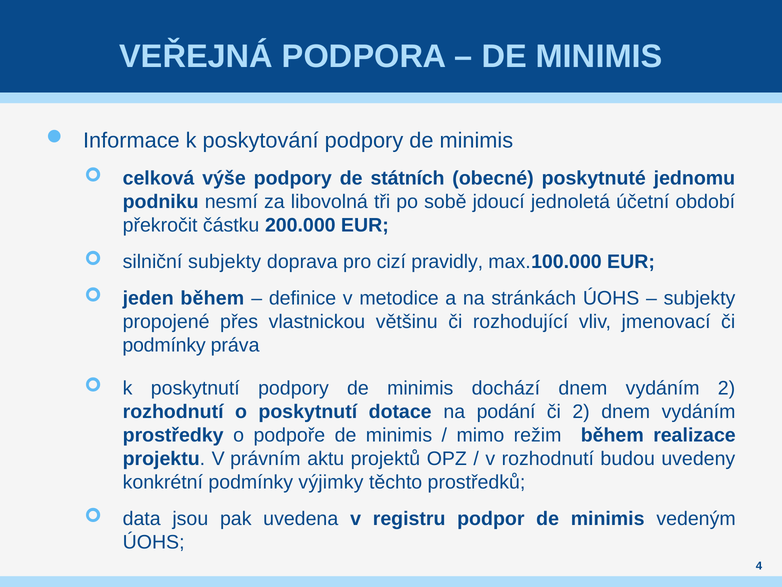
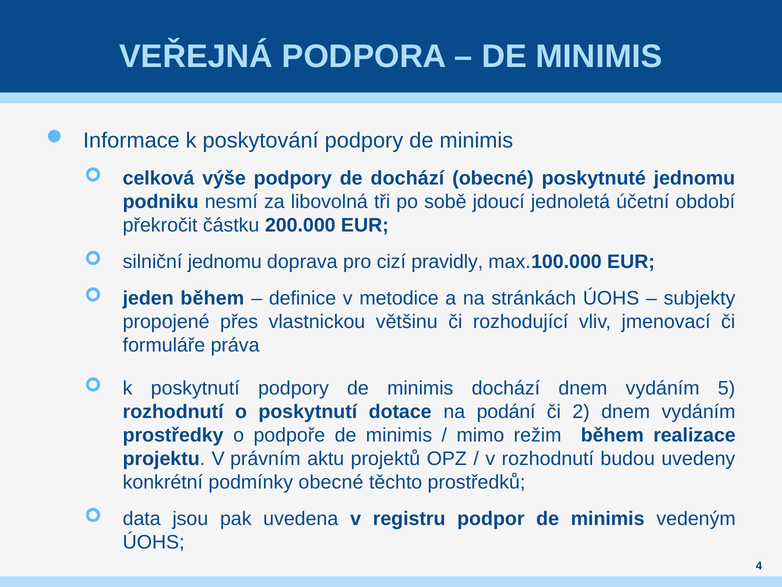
de státních: státních -> dochází
silniční subjekty: subjekty -> jednomu
podmínky at (164, 345): podmínky -> formuláře
vydáním 2: 2 -> 5
podmínky výjimky: výjimky -> obecné
